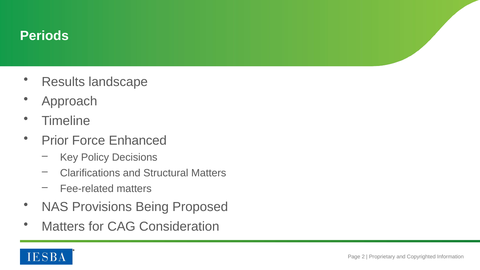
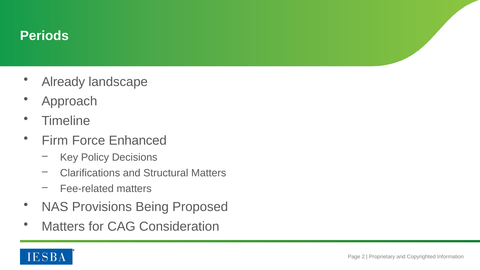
Results: Results -> Already
Prior: Prior -> Firm
